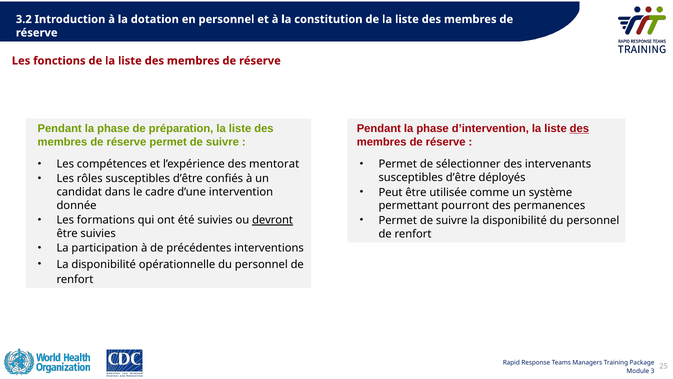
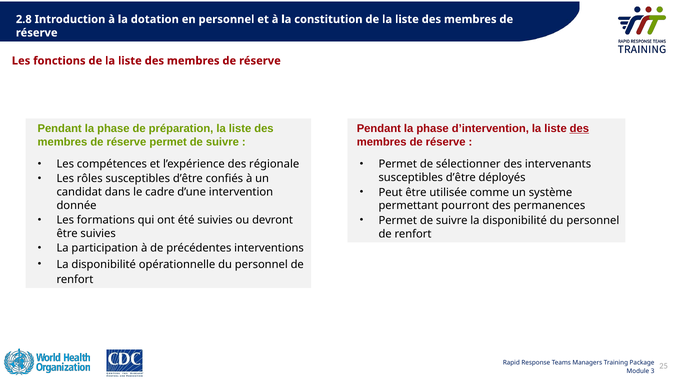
3.2: 3.2 -> 2.8
mentorat: mentorat -> régionale
devront underline: present -> none
